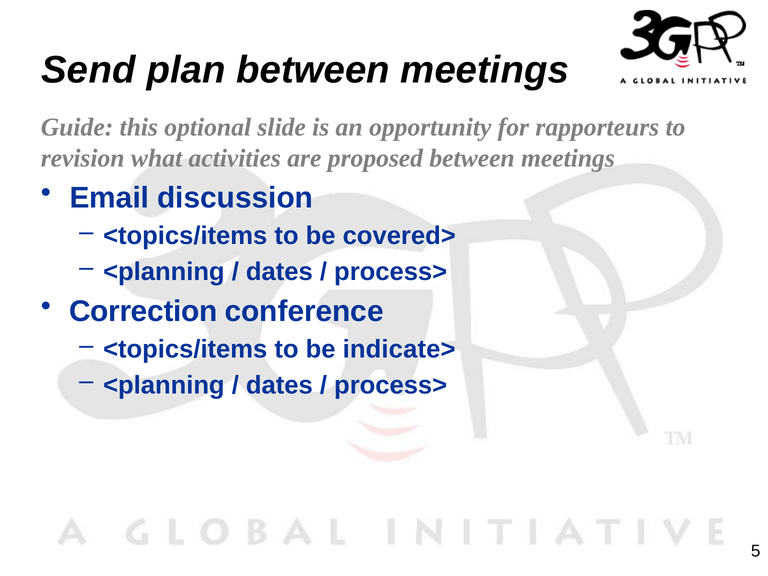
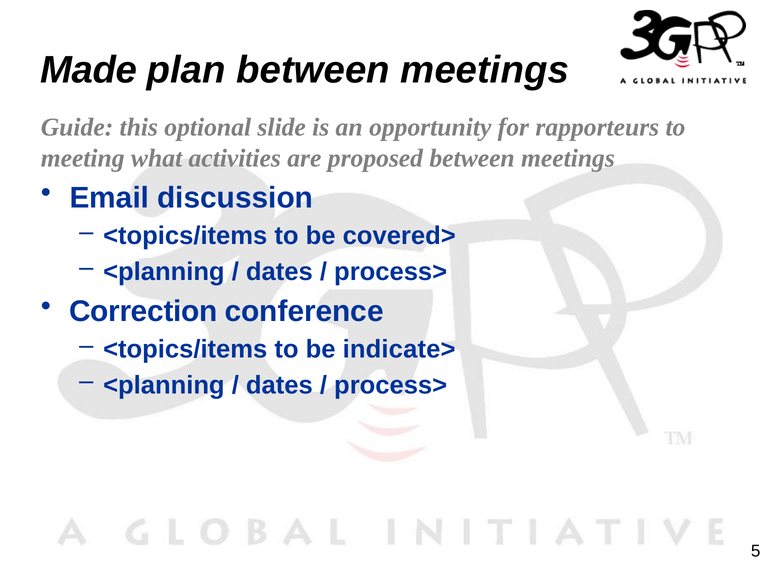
Send: Send -> Made
revision: revision -> meeting
